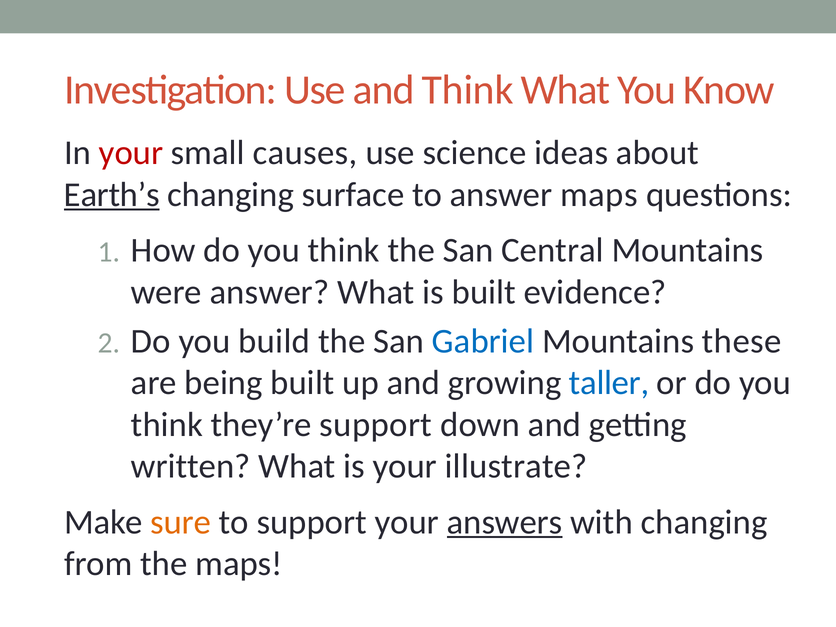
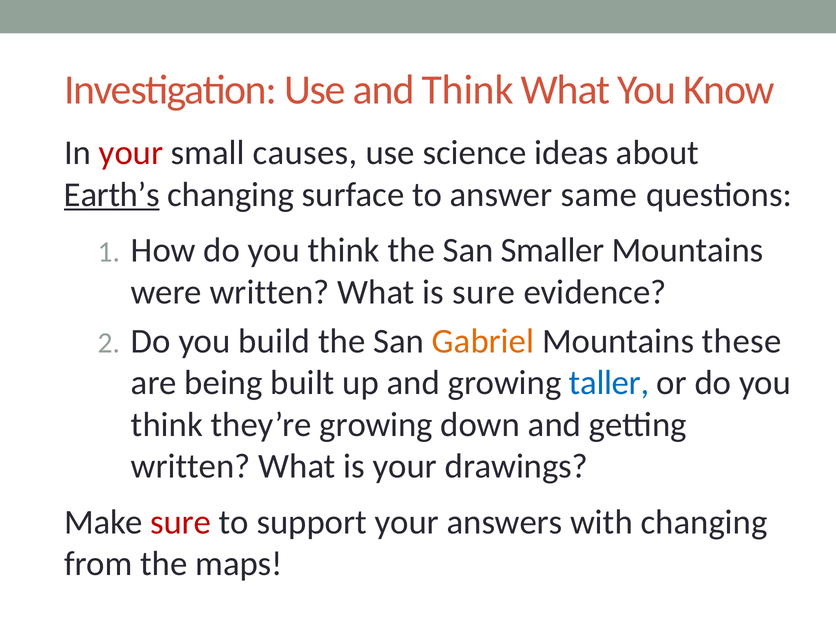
answer maps: maps -> same
Central: Central -> Smaller
were answer: answer -> written
is built: built -> sure
Gabriel colour: blue -> orange
they’re support: support -> growing
illustrate: illustrate -> drawings
sure at (181, 522) colour: orange -> red
answers underline: present -> none
